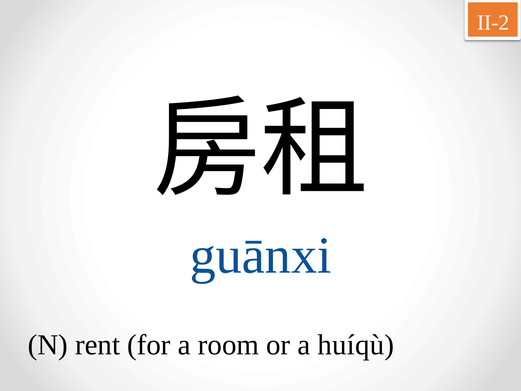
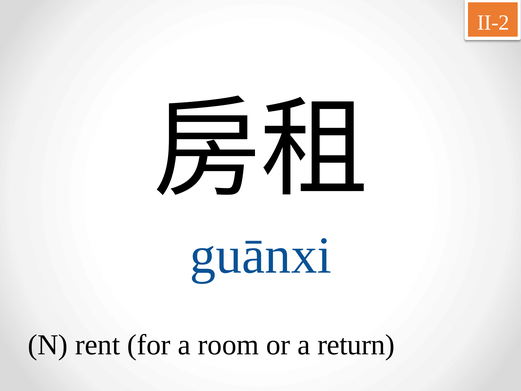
huíqù: huíqù -> return
